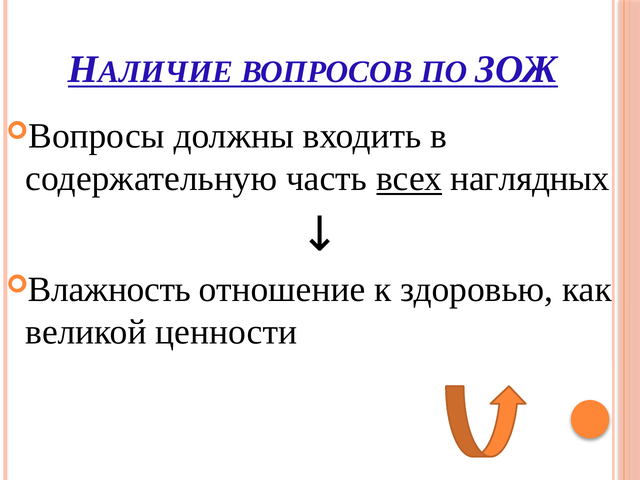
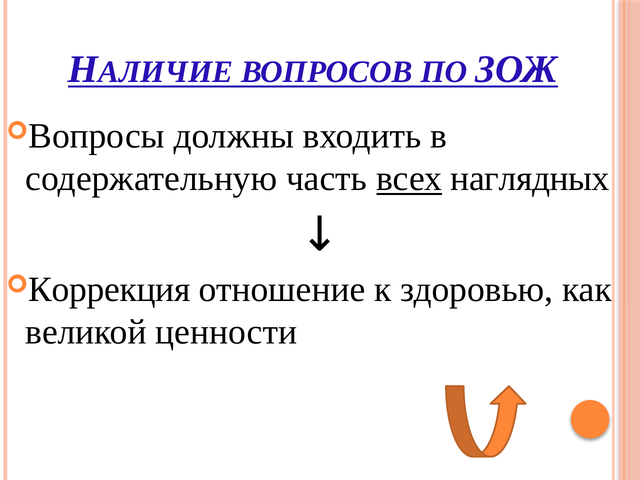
Влажность: Влажность -> Коррекция
